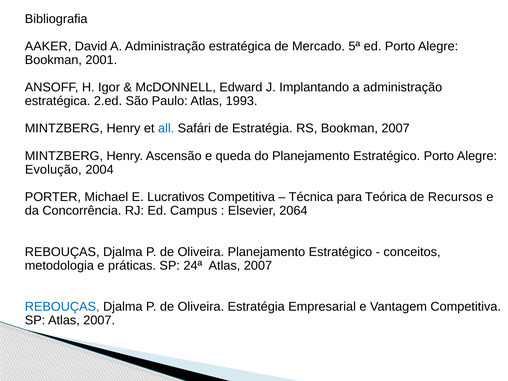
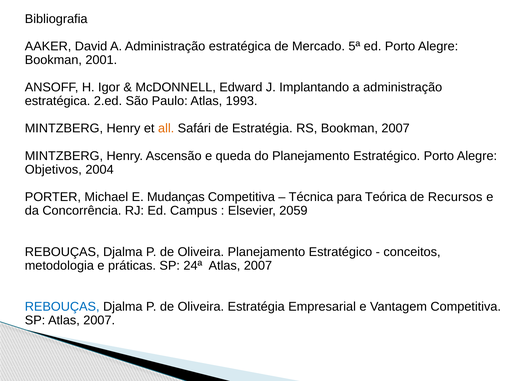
all colour: blue -> orange
Evolução: Evolução -> Objetivos
Lucrativos: Lucrativos -> Mudanças
2064: 2064 -> 2059
